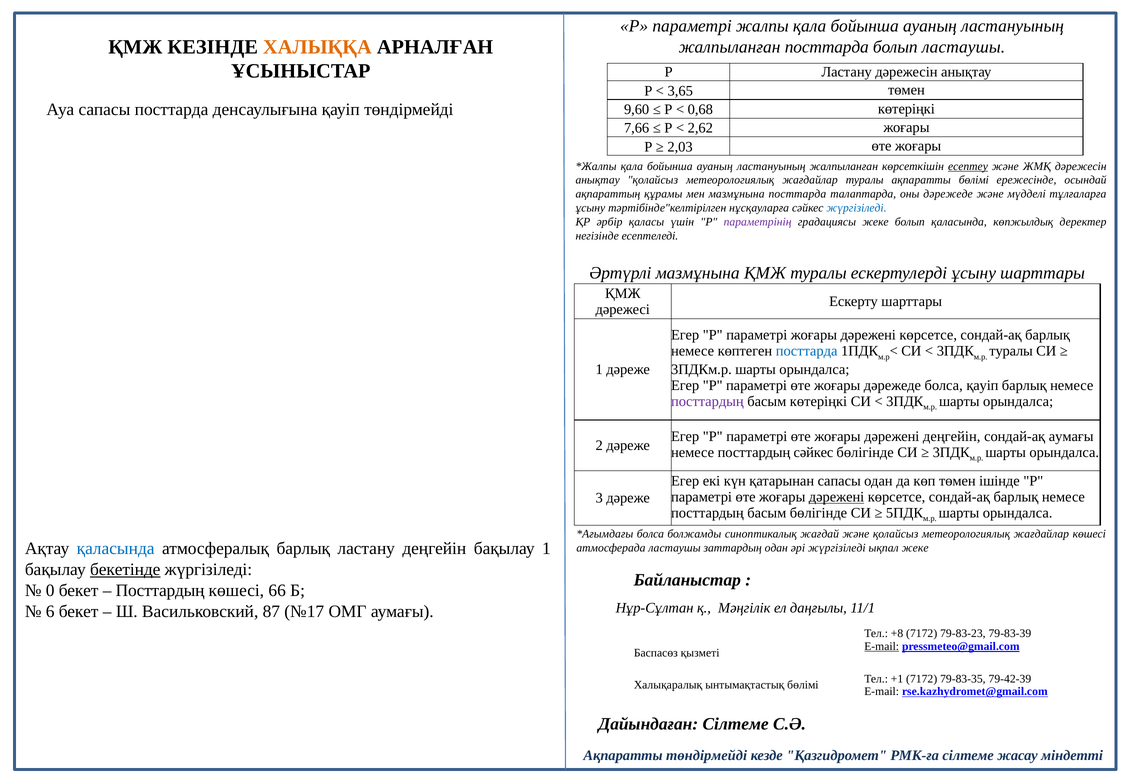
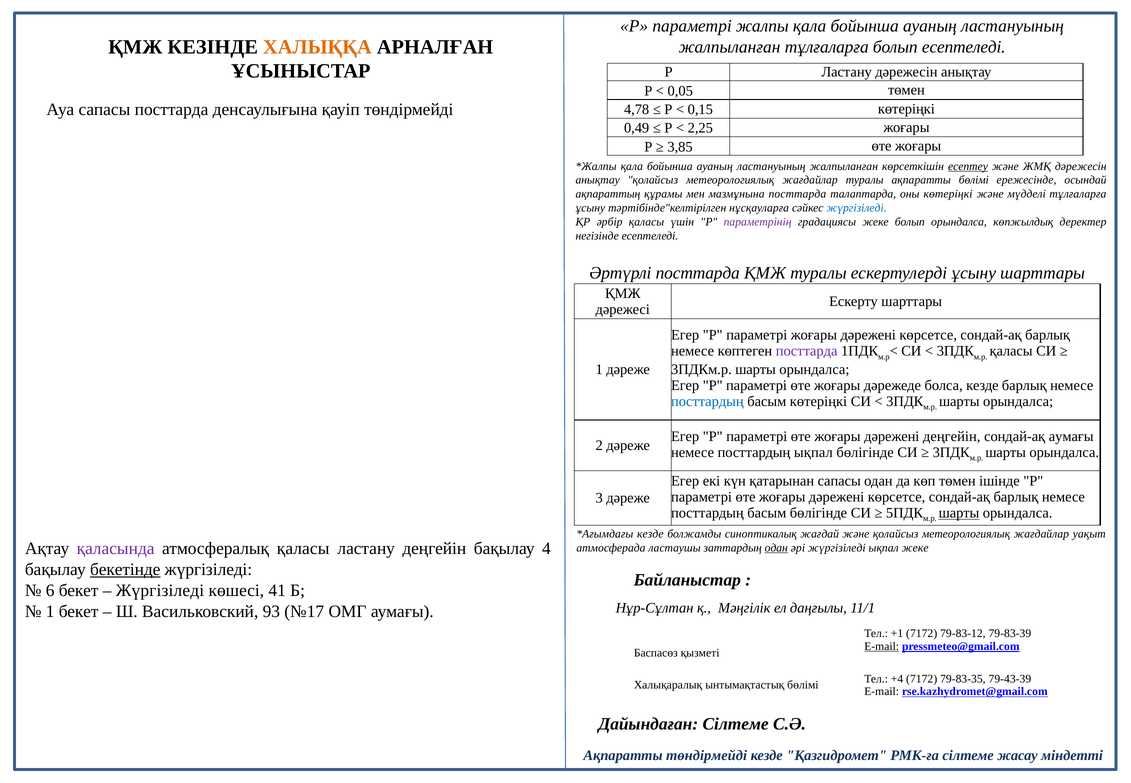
жалпыланған посттарда: посттарда -> тұлғаларға
болып ластаушы: ластаушы -> есептеледі
3,65: 3,65 -> 0,05
9,60: 9,60 -> 4,78
0,68: 0,68 -> 0,15
7,66: 7,66 -> 0,49
2,62: 2,62 -> 2,25
2,03: 2,03 -> 3,85
оны дәрежеде: дәрежеде -> көтеріңкі
болып қаласында: қаласында -> орындалса
Әртүрлі мазмұнына: мазмұнына -> посттарда
посттарда at (807, 351) colour: blue -> purple
туралы at (1011, 351): туралы -> қаласы
болса қауіп: қауіп -> кезде
посттардың at (707, 401) colour: purple -> blue
посттардың сәйкес: сәйкес -> ықпал
дәрежені at (837, 497) underline: present -> none
шарты at (959, 513) underline: none -> present
болса at (650, 534): болса -> кезде
жағдайлар көшесі: көшесі -> уақыт
қаласында at (116, 549) colour: blue -> purple
атмосфералық барлық: барлық -> қаласы
бақылау 1: 1 -> 4
одан at (776, 548) underline: none -> present
0: 0 -> 6
Посттардың at (160, 590): Посттардың -> Жүргізіледі
66: 66 -> 41
6 at (50, 611): 6 -> 1
87: 87 -> 93
+8: +8 -> +1
79-83-23: 79-83-23 -> 79-83-12
+1: +1 -> +4
79-42-39: 79-42-39 -> 79-43-39
